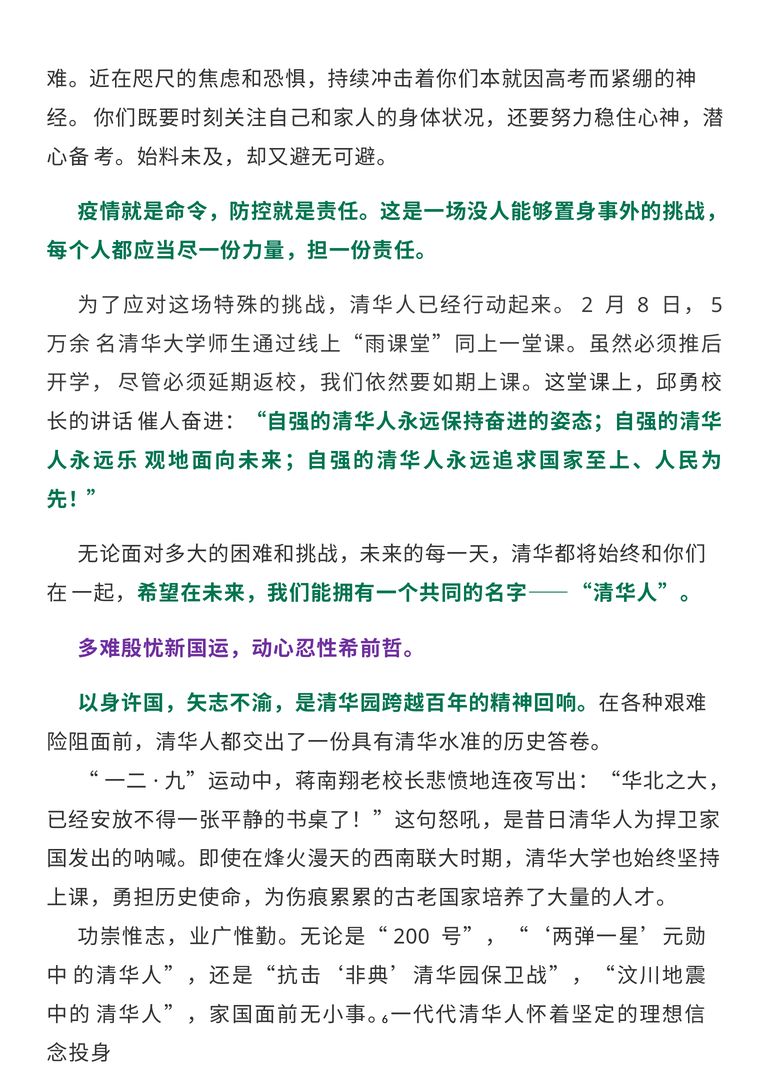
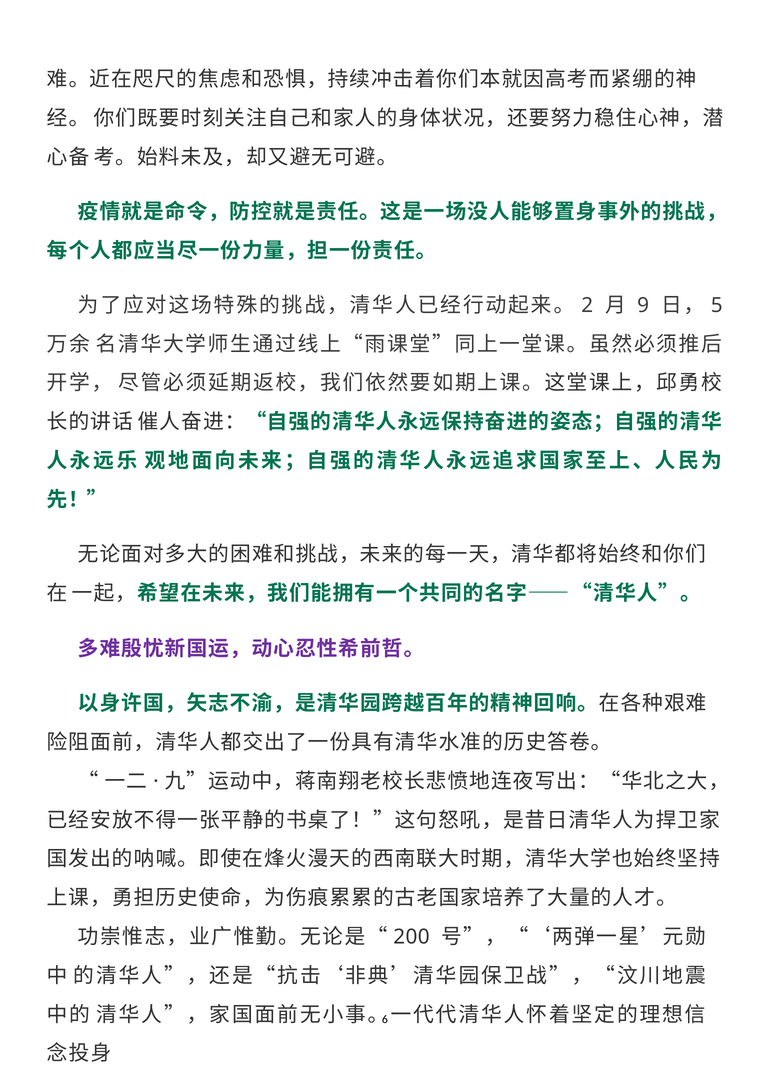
8: 8 -> 9
